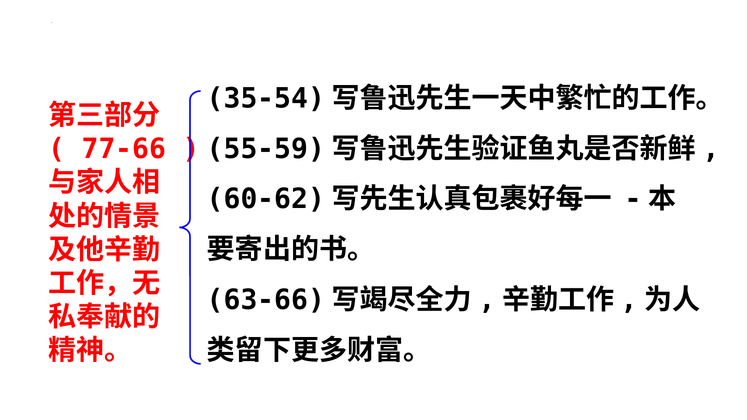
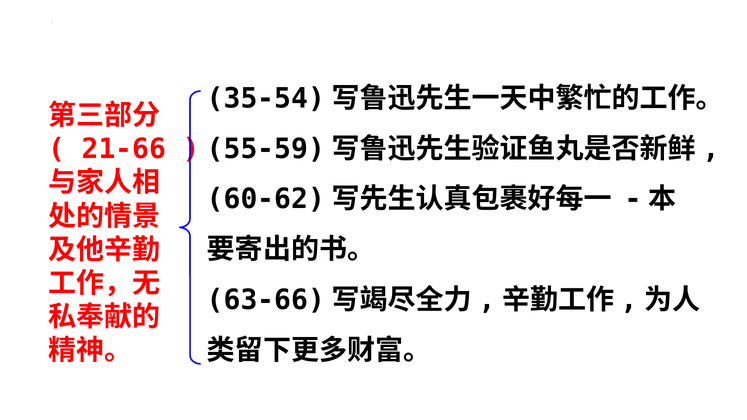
77-66: 77-66 -> 21-66
